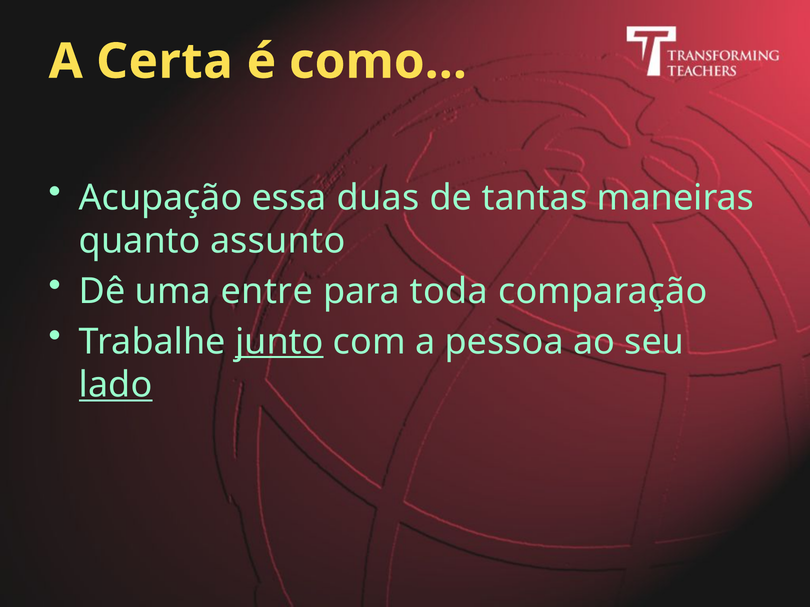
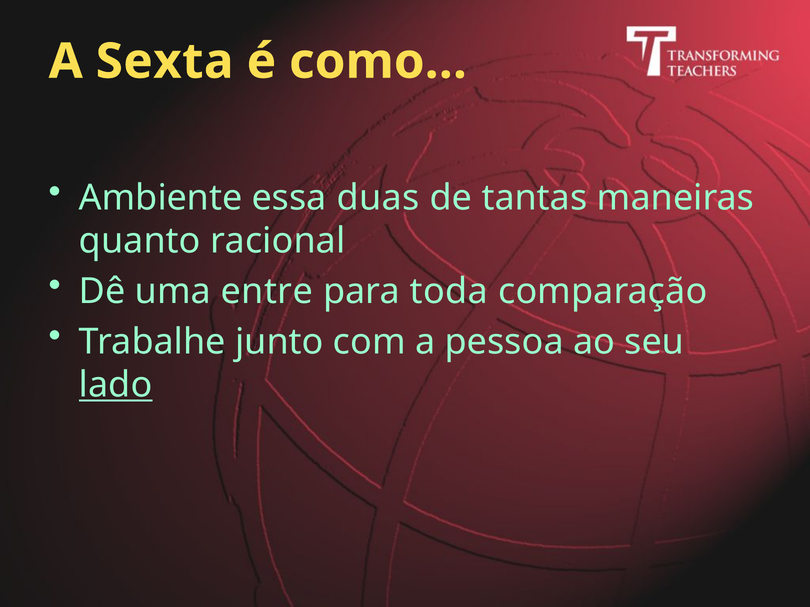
Certa: Certa -> Sexta
Acupação: Acupação -> Ambiente
assunto: assunto -> racional
junto underline: present -> none
